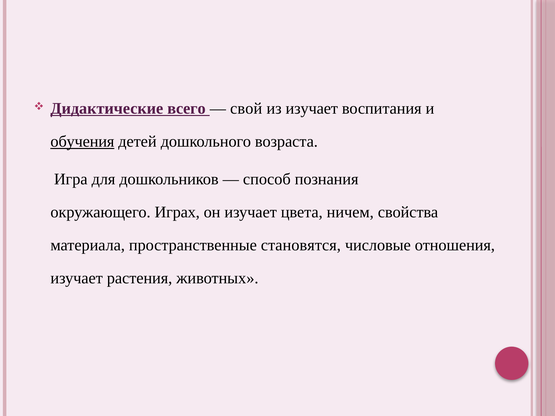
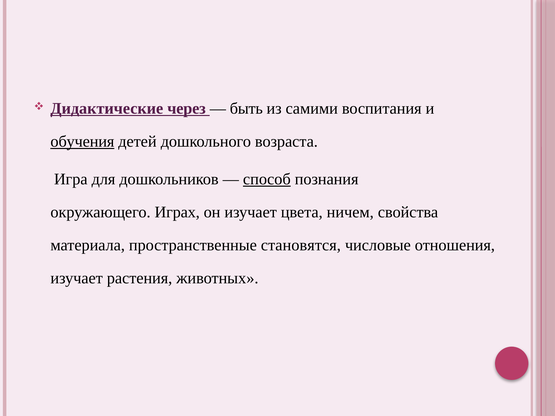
всего: всего -> через
свой: свой -> быть
из изучает: изучает -> самими
способ underline: none -> present
